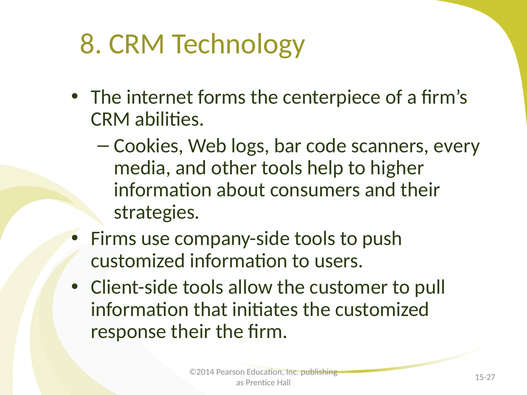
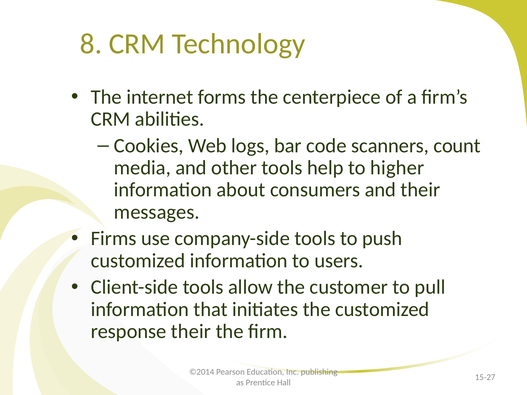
every: every -> count
strategies: strategies -> messages
